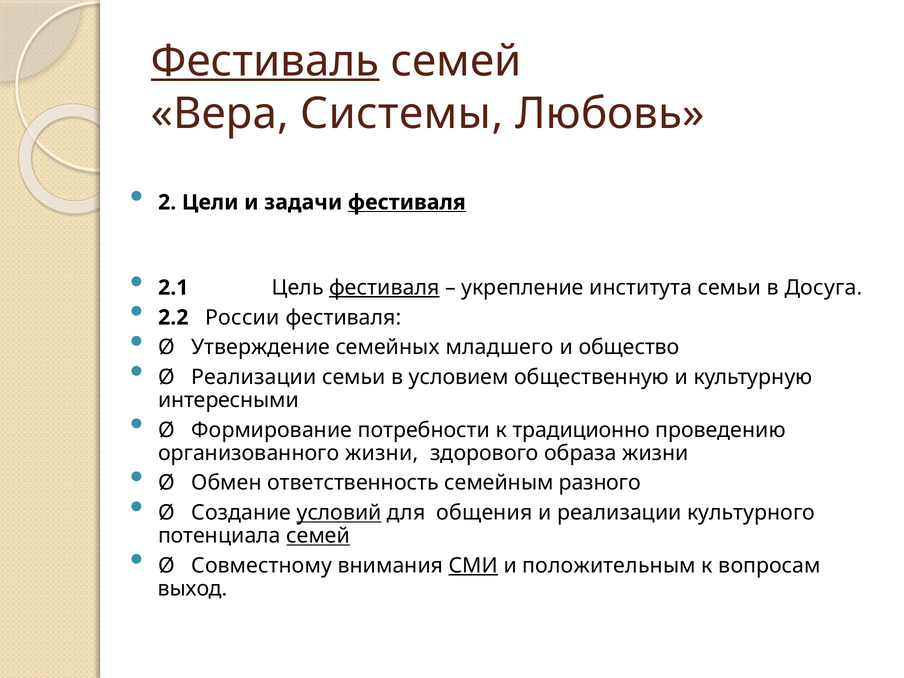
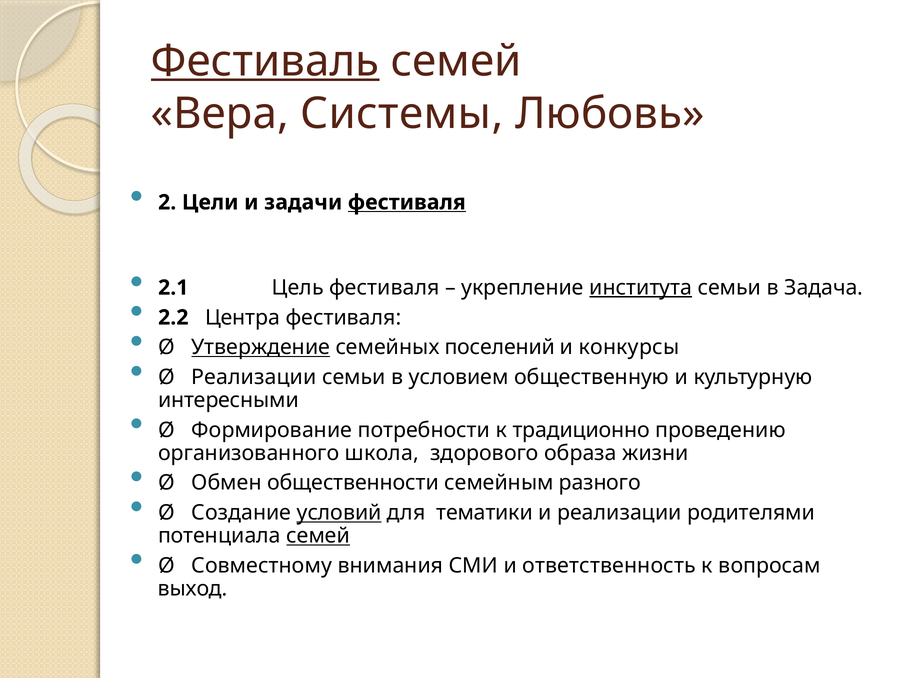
фестиваля at (384, 288) underline: present -> none
института underline: none -> present
Досуга: Досуга -> Задача
России: России -> Центра
Утверждение underline: none -> present
младшего: младшего -> поселений
общество: общество -> конкурсы
организованного жизни: жизни -> школа
ответственность: ответственность -> общественности
общения: общения -> тематики
культурного: культурного -> родителями
СМИ underline: present -> none
положительным: положительным -> ответственность
